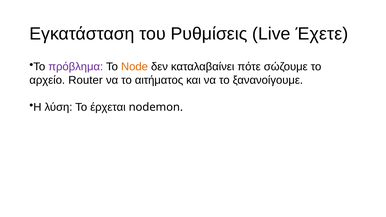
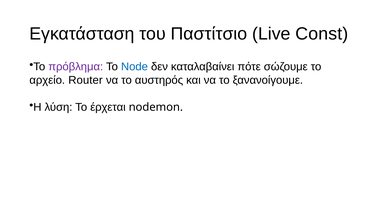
Ρυθμίσεις: Ρυθμίσεις -> Παστίτσιο
Έχετε: Έχετε -> Const
Node colour: orange -> blue
αιτήματος: αιτήματος -> αυστηρός
